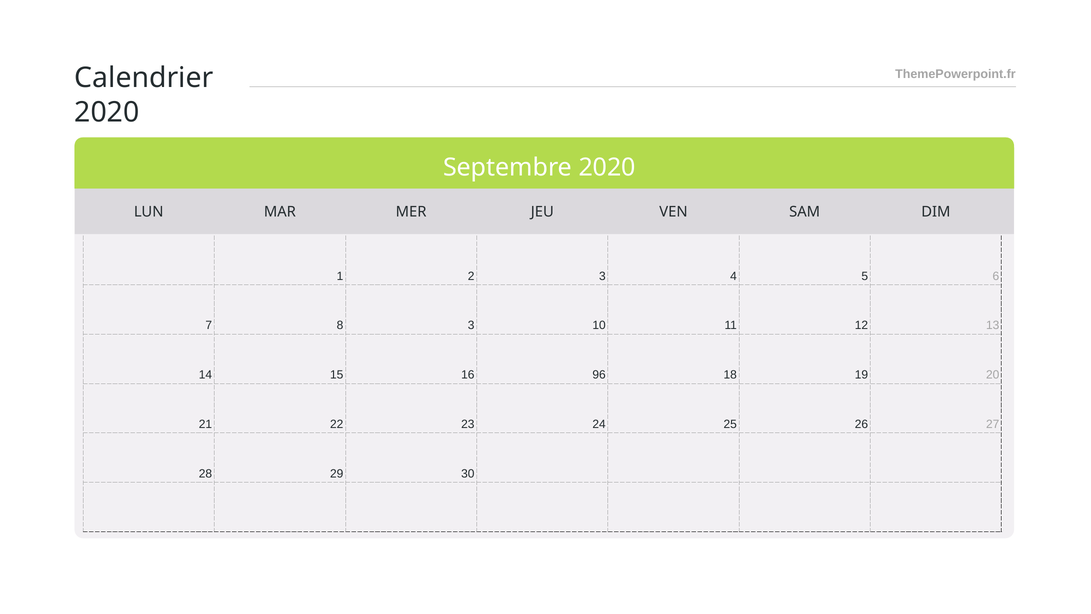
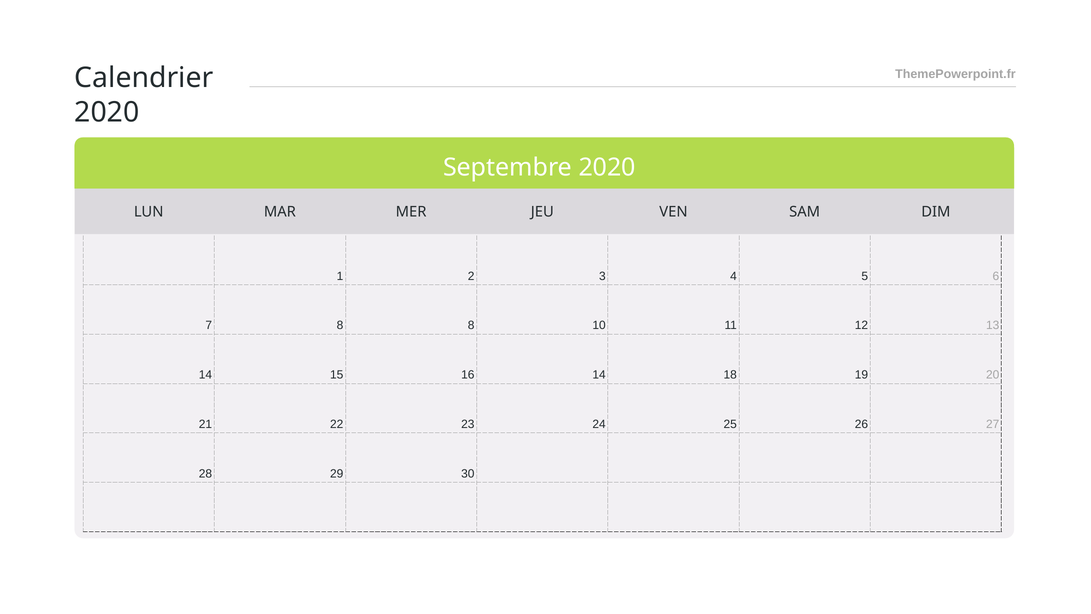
8 3: 3 -> 8
16 96: 96 -> 14
